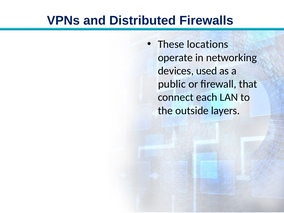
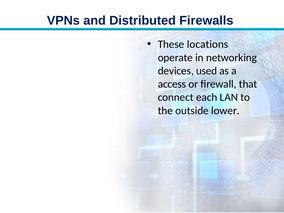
public: public -> access
layers: layers -> lower
